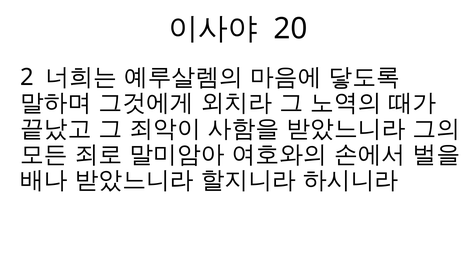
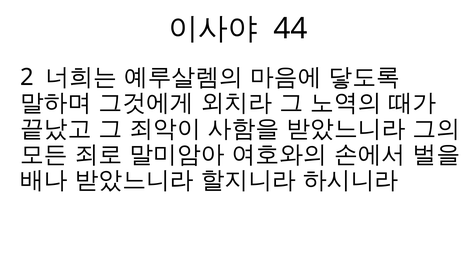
20: 20 -> 44
